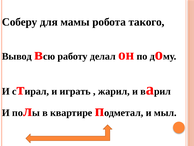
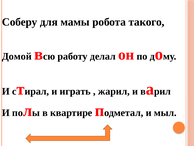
Вывод: Вывод -> Домой
